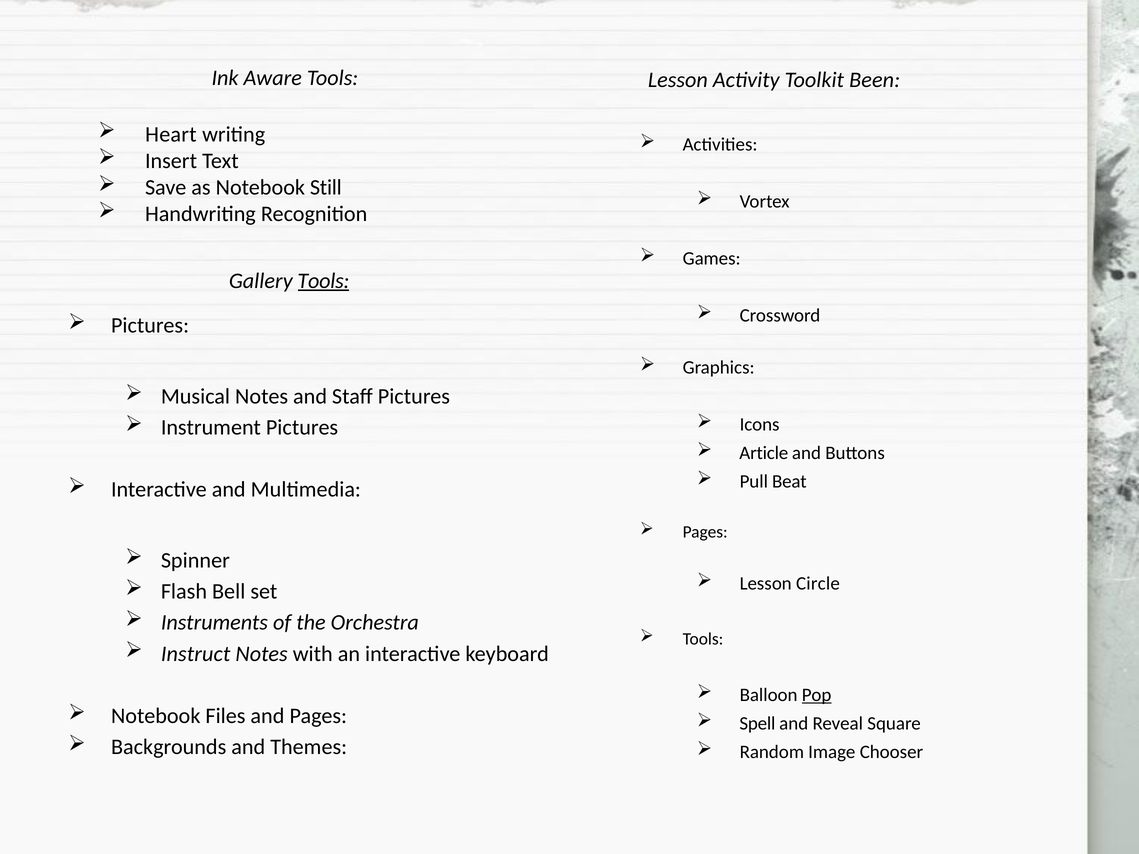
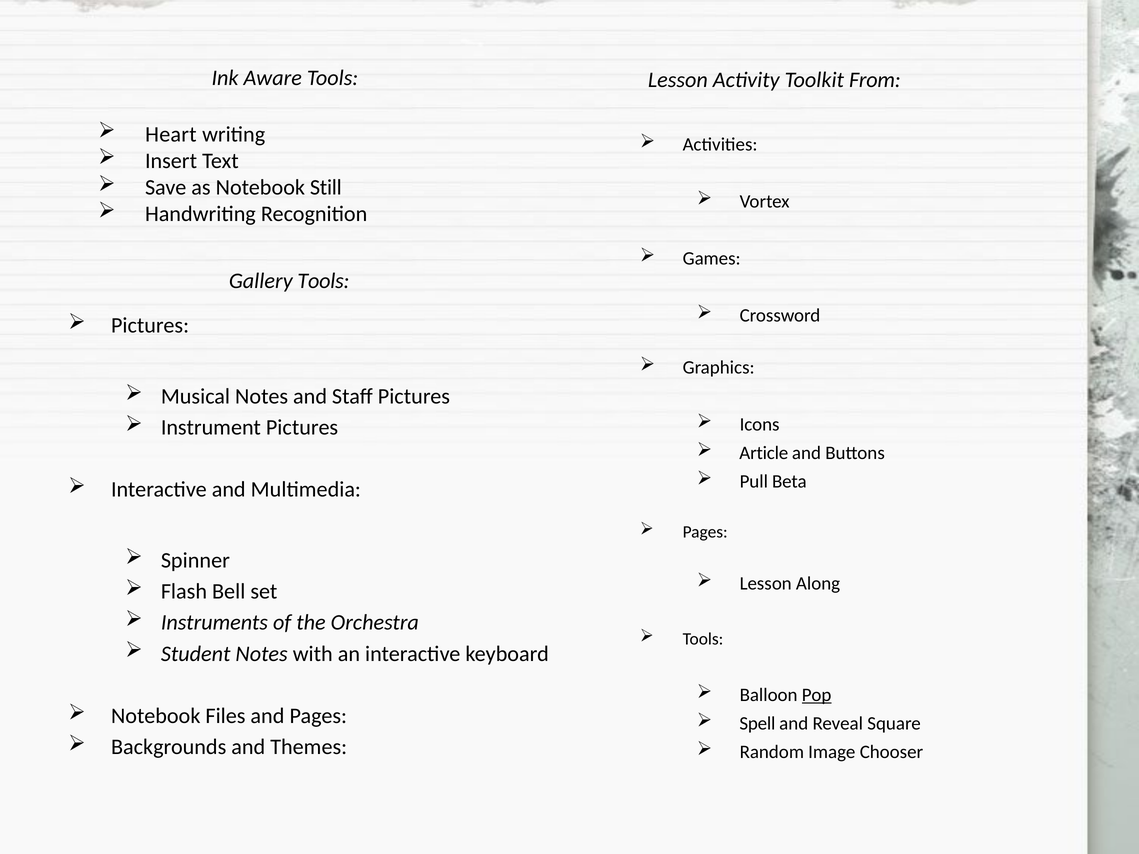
Been: Been -> From
Tools at (323, 281) underline: present -> none
Beat: Beat -> Beta
Circle: Circle -> Along
Instruct: Instruct -> Student
